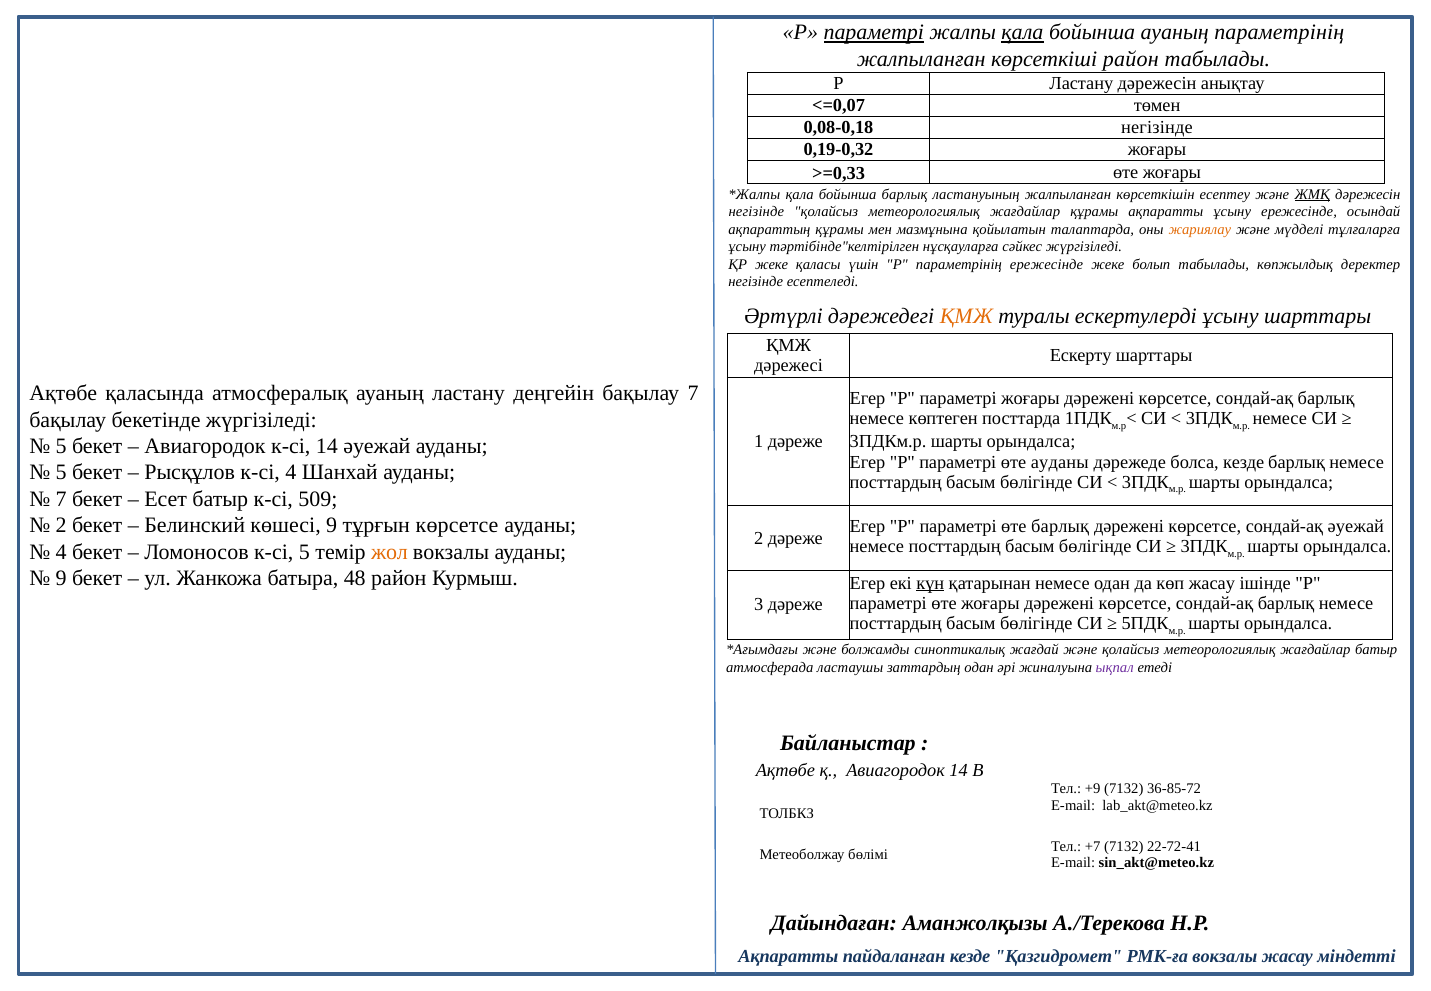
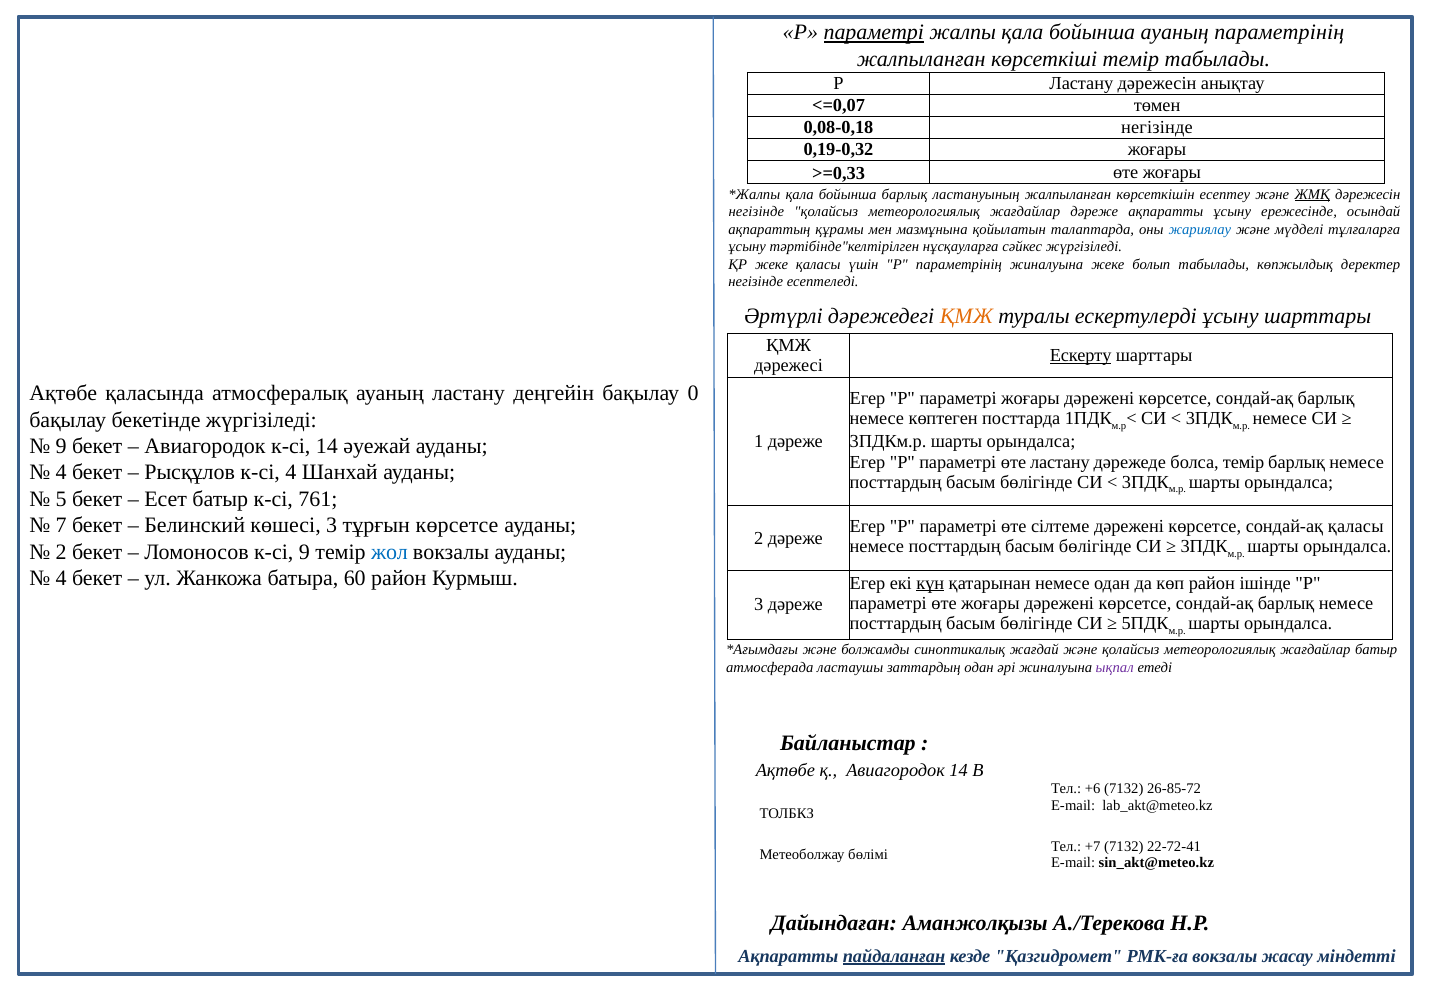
қала at (1022, 33) underline: present -> none
көрсеткіші район: район -> темір
жағдайлар құрамы: құрамы -> дәреже
жариялау colour: orange -> blue
параметрінің ережесінде: ережесінде -> жиналуына
Ескерту underline: none -> present
бақылау 7: 7 -> 0
5 at (61, 446): 5 -> 9
өте ауданы: ауданы -> ластану
болса кезде: кезде -> темір
5 at (61, 472): 5 -> 4
7 at (61, 499): 7 -> 5
509: 509 -> 761
2 at (61, 525): 2 -> 7
көшесі 9: 9 -> 3
өте барлық: барлық -> сілтеме
сондай-ақ әуежай: әуежай -> қаласы
4 at (61, 552): 4 -> 2
к-сі 5: 5 -> 9
жол colour: orange -> blue
9 at (61, 578): 9 -> 4
48: 48 -> 60
көп жасау: жасау -> район
+9: +9 -> +6
36-85-72: 36-85-72 -> 26-85-72
пайдаланған underline: none -> present
